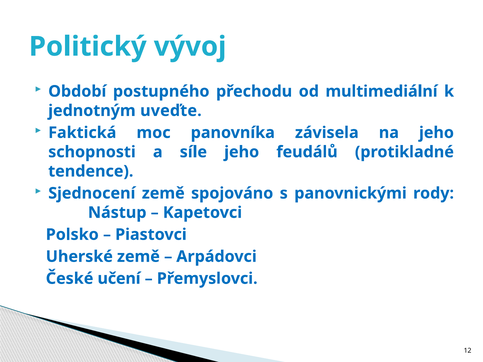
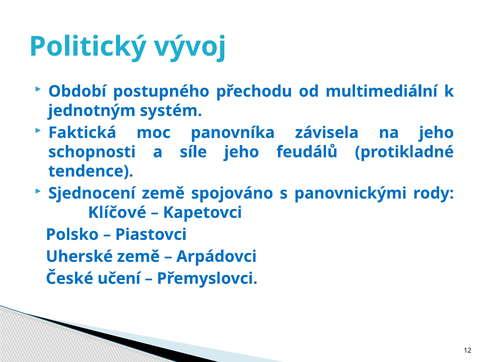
uveďte: uveďte -> systém
Nástup: Nástup -> Klíčové
